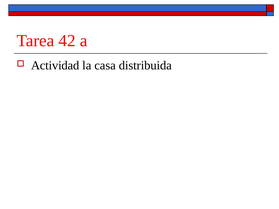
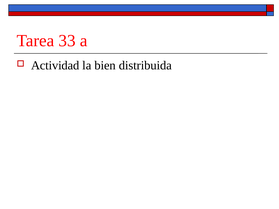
42: 42 -> 33
casa: casa -> bien
